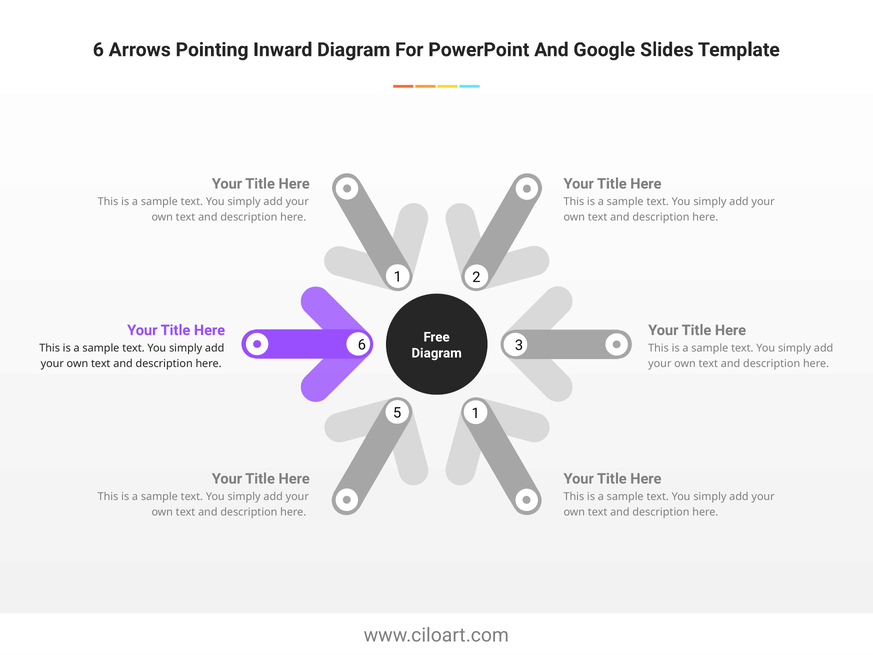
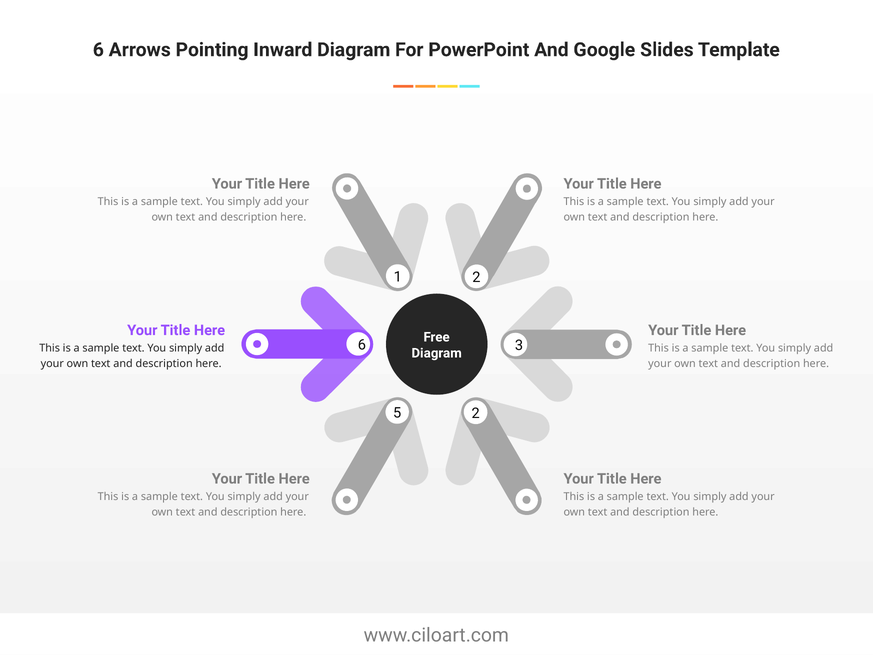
5 1: 1 -> 2
